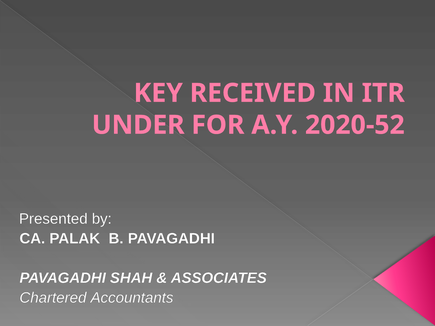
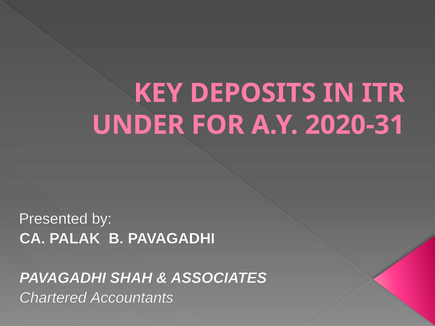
RECEIVED: RECEIVED -> DEPOSITS
2020-52: 2020-52 -> 2020-31
